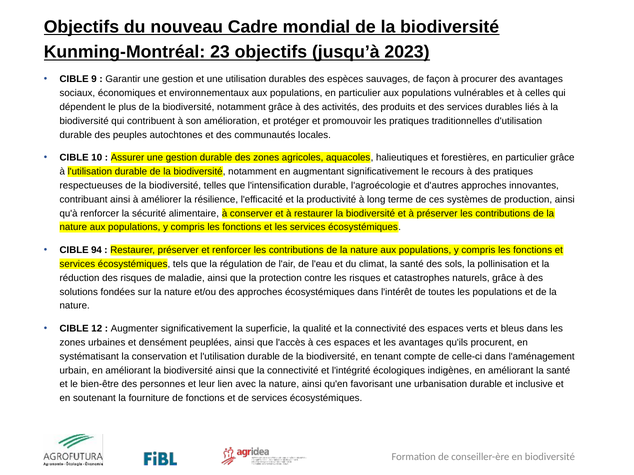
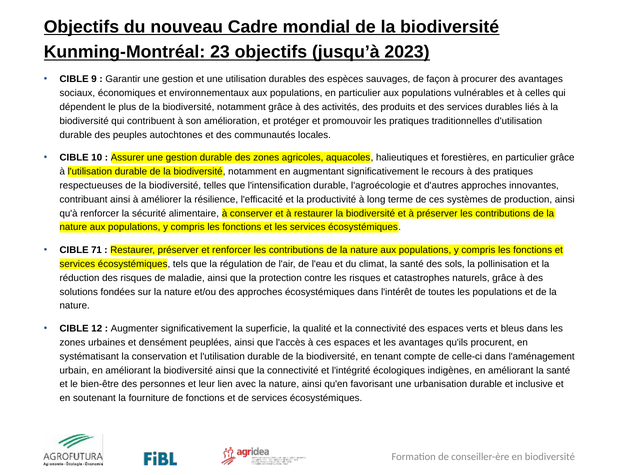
94: 94 -> 71
